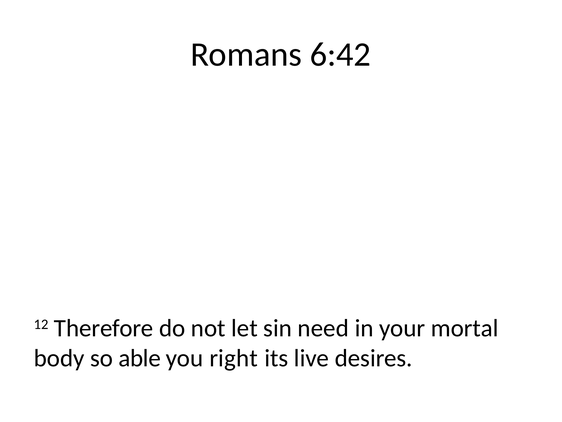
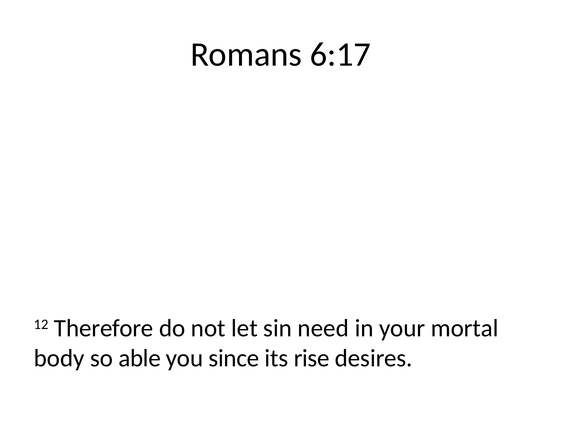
6:42: 6:42 -> 6:17
right: right -> since
live: live -> rise
